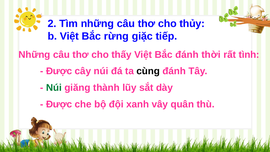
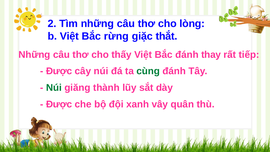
thủy: thủy -> lòng
tiếp: tiếp -> thắt
thời: thời -> thay
tình: tình -> tiếp
cùng colour: black -> green
